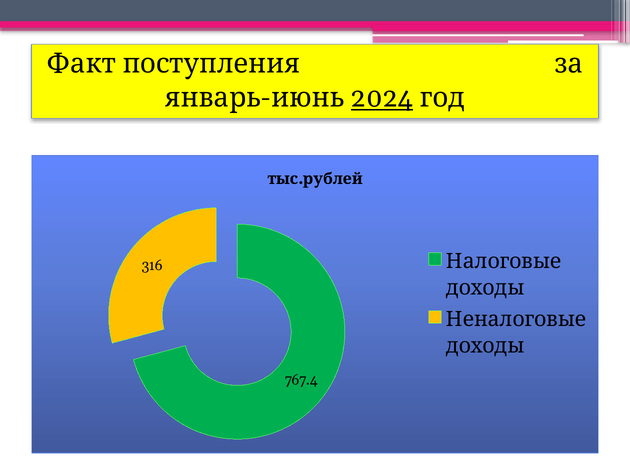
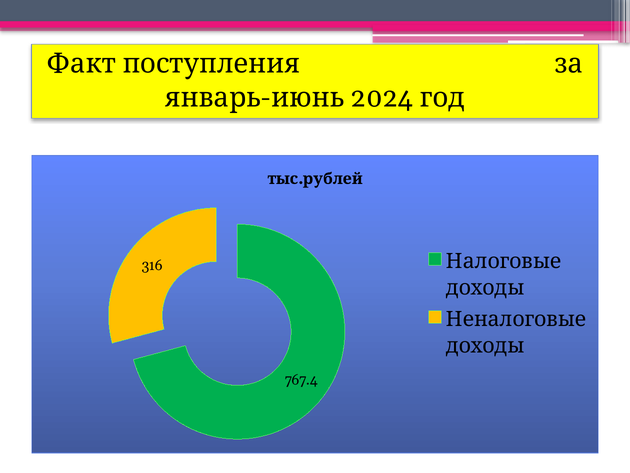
2024 underline: present -> none
